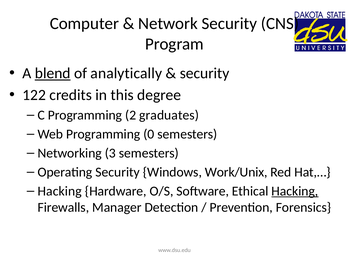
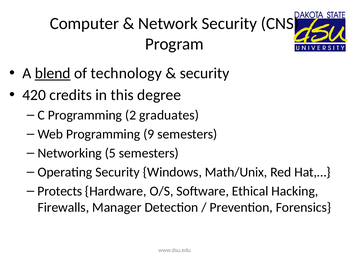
analytically: analytically -> technology
122: 122 -> 420
0: 0 -> 9
3: 3 -> 5
Work/Unix: Work/Unix -> Math/Unix
Hacking at (60, 191): Hacking -> Protects
Hacking at (295, 191) underline: present -> none
